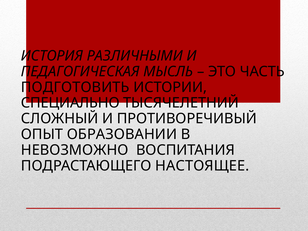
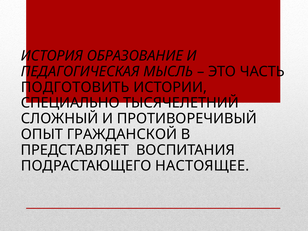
РАЗЛИЧНЫМИ: РАЗЛИЧНЫМИ -> ОБРАЗОВАНИЕ
ОБРАЗОВАНИИ: ОБРАЗОВАНИИ -> ГРАЖДАНСКОЙ
НЕВОЗМОЖНО: НЕВОЗМОЖНО -> ПРЕДСТАВЛЯЕТ
